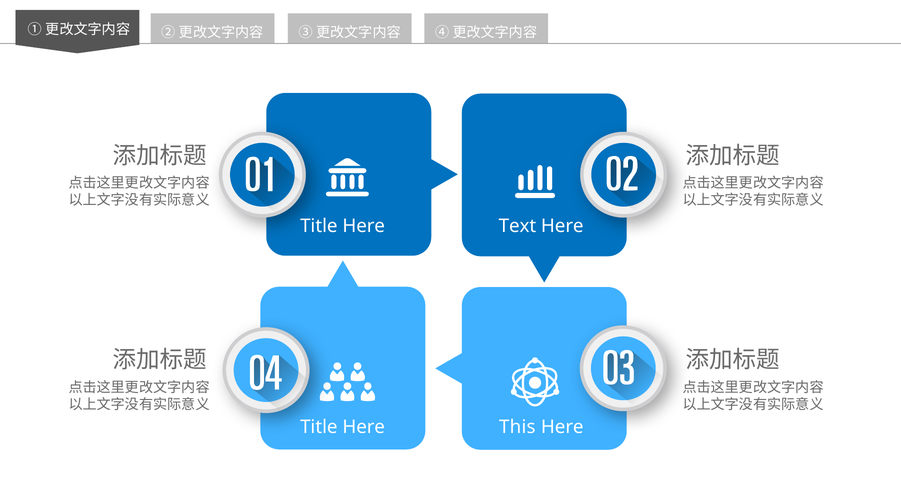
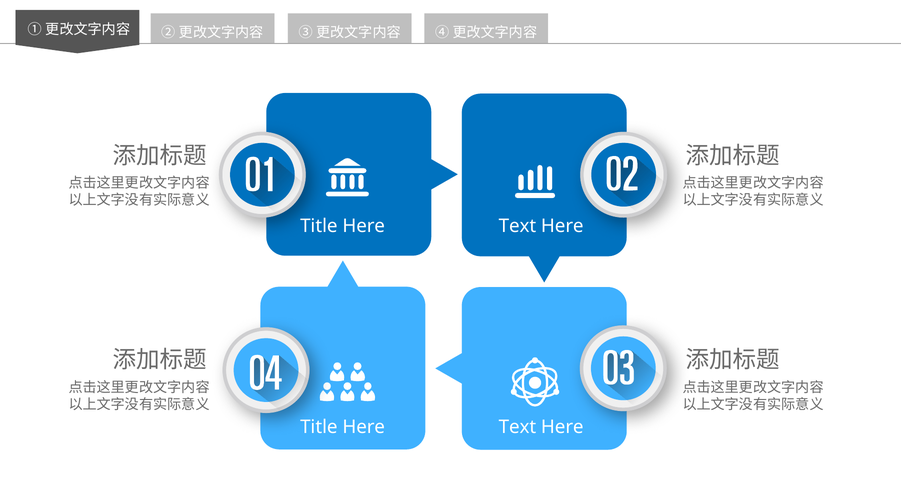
This at (517, 428): This -> Text
